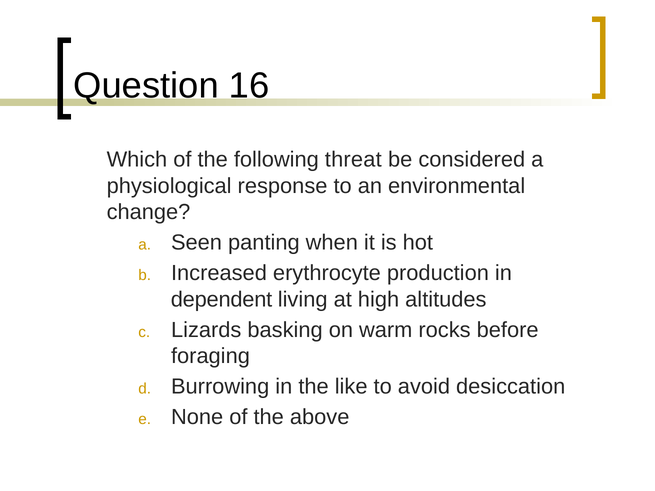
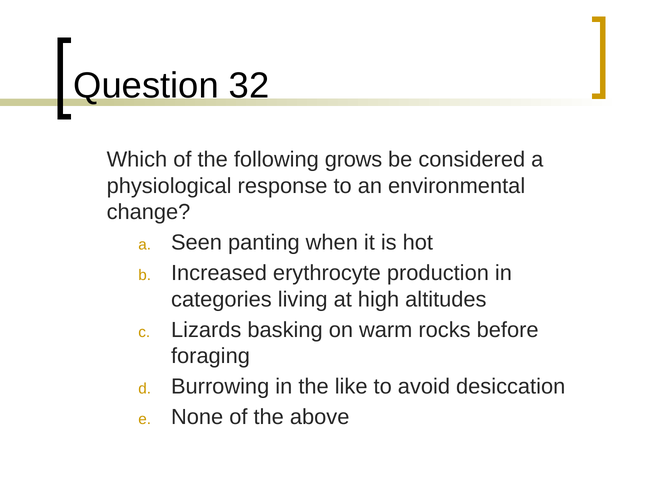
16: 16 -> 32
threat: threat -> grows
dependent: dependent -> categories
